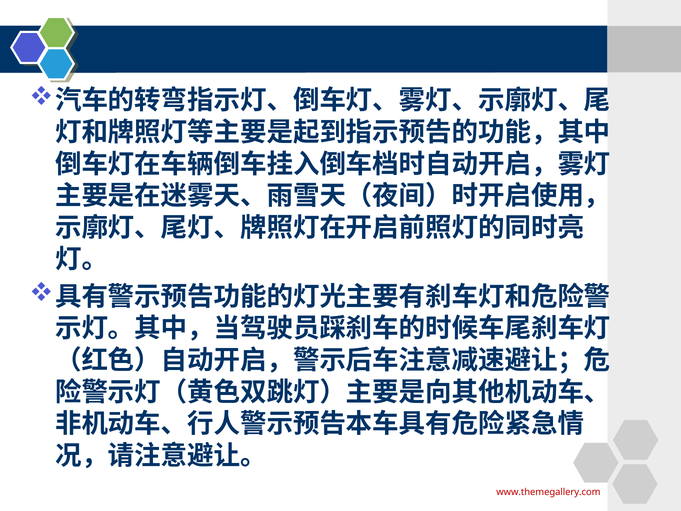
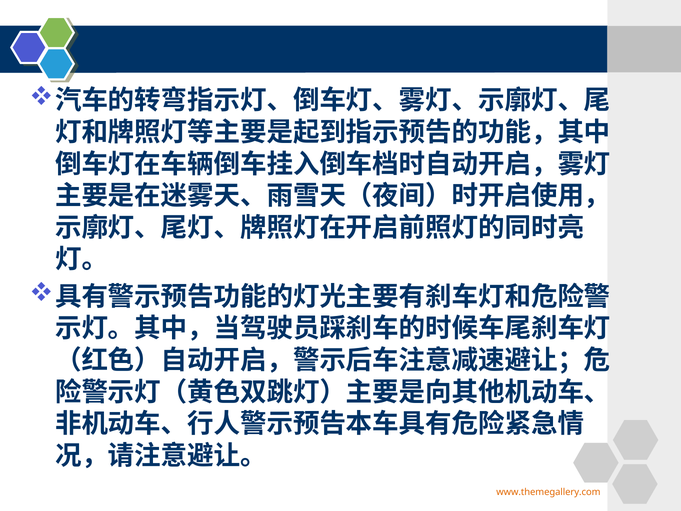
www.themegallery.com colour: red -> orange
